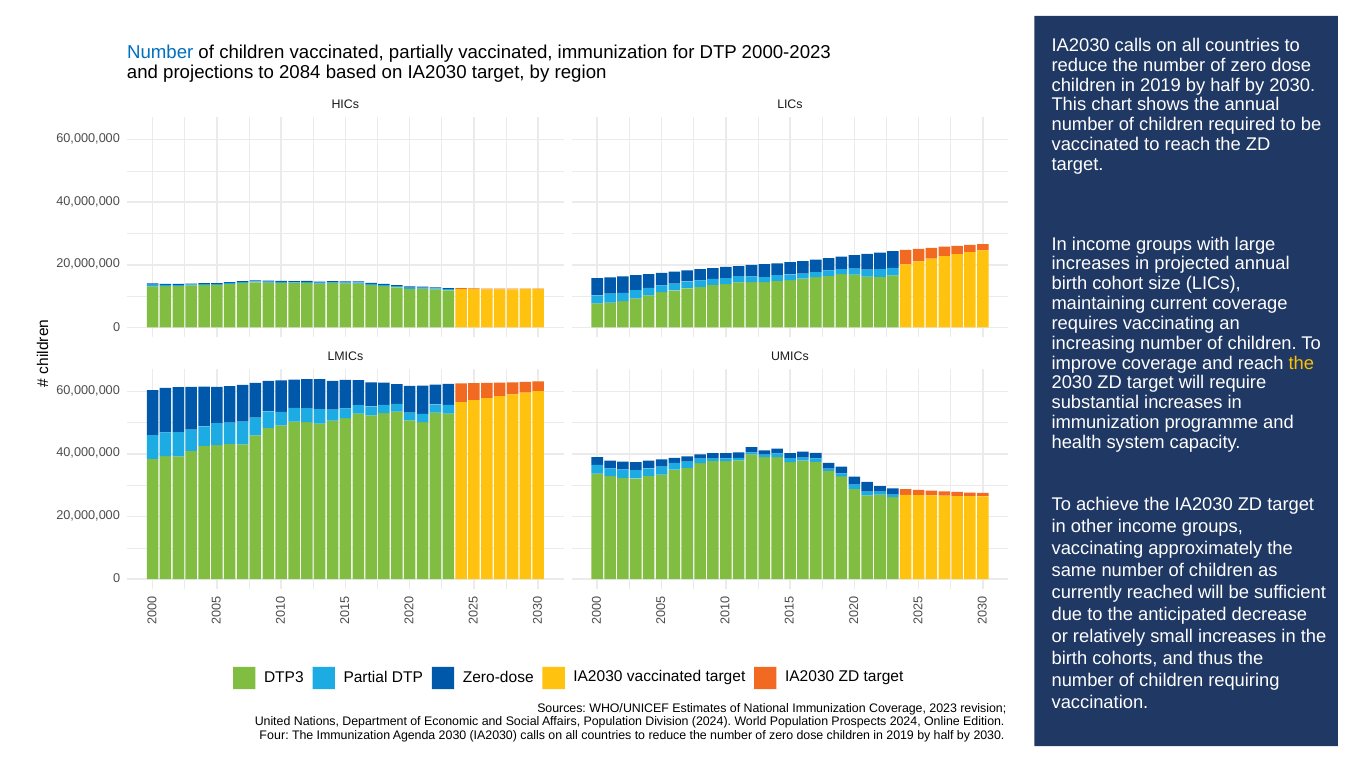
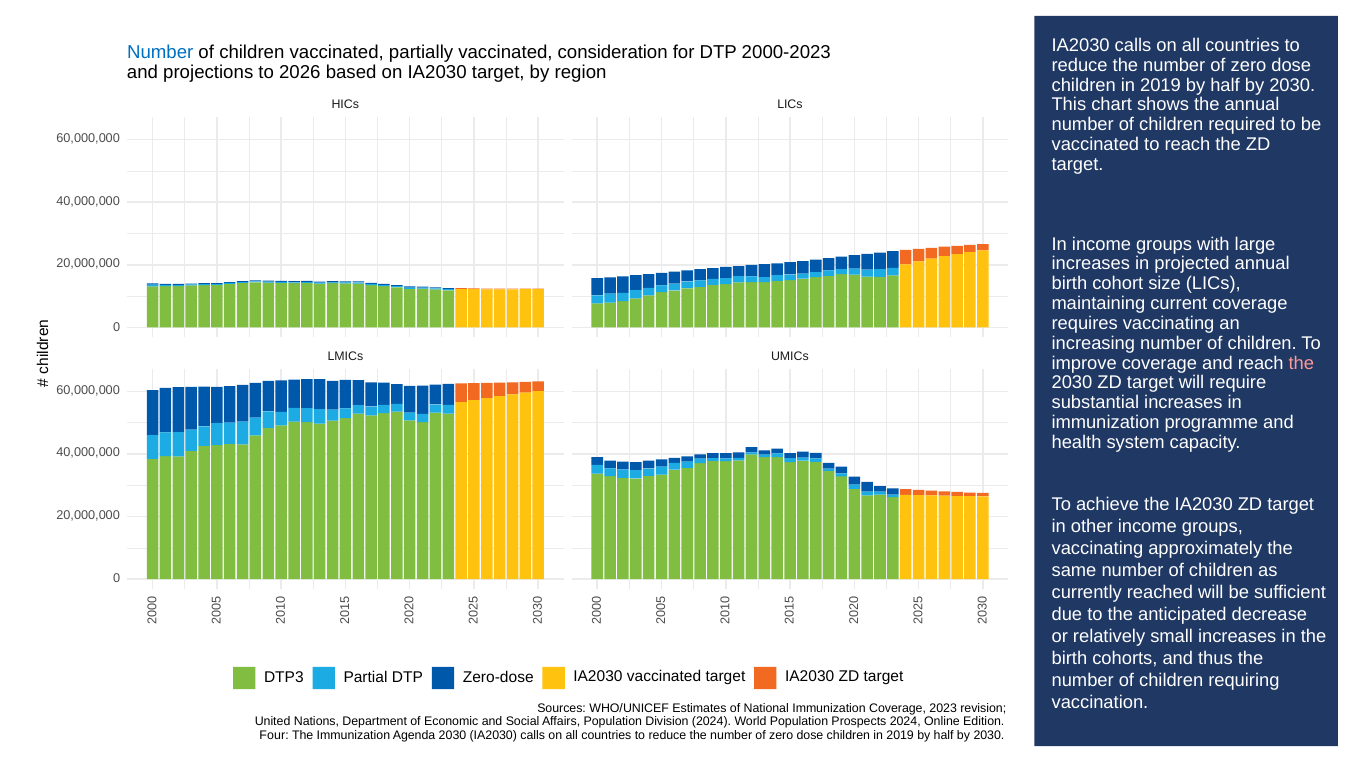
vaccinated immunization: immunization -> consideration
2084: 2084 -> 2026
the at (1301, 363) colour: yellow -> pink
